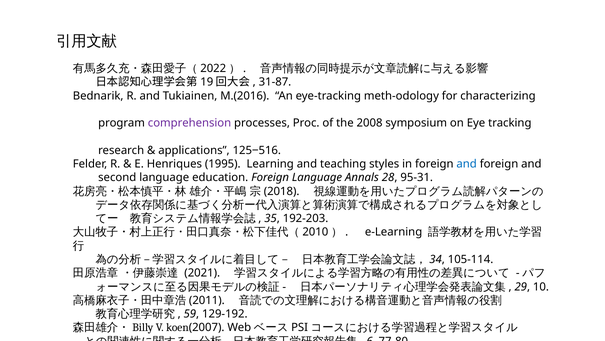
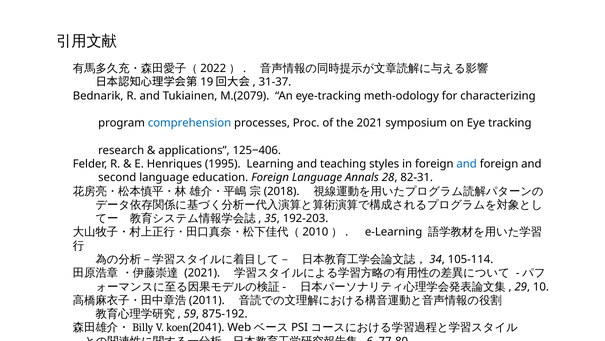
31-87: 31-87 -> 31-37
M.(2016: M.(2016 -> M.(2079
comprehension colour: purple -> blue
the 2008: 2008 -> 2021
125‒516: 125‒516 -> 125‒406
95-31: 95-31 -> 82-31
129-192: 129-192 -> 875-192
2007: 2007 -> 2041
